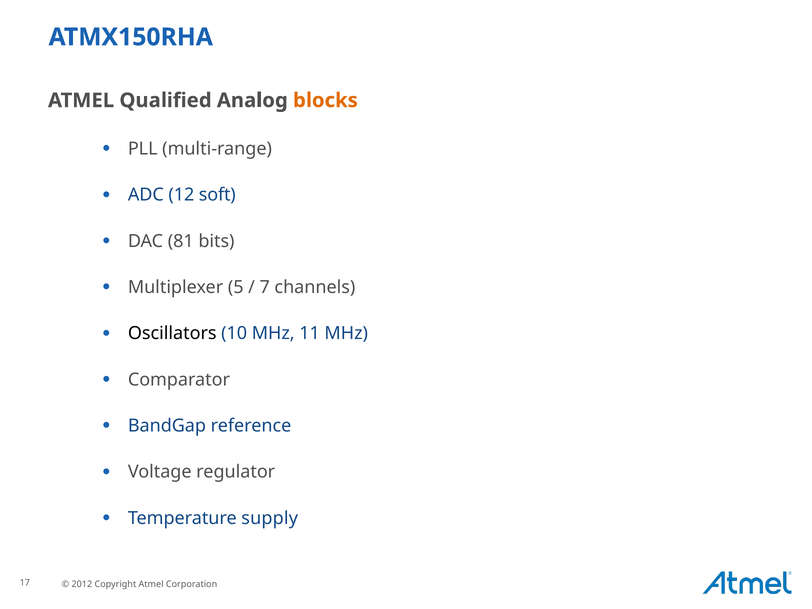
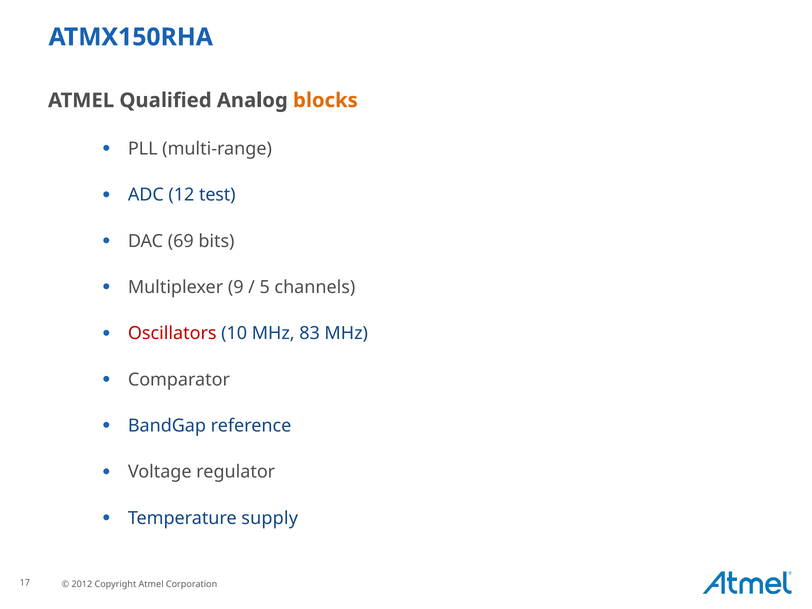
soft: soft -> test
81: 81 -> 69
5: 5 -> 9
7: 7 -> 5
Oscillators colour: black -> red
11: 11 -> 83
